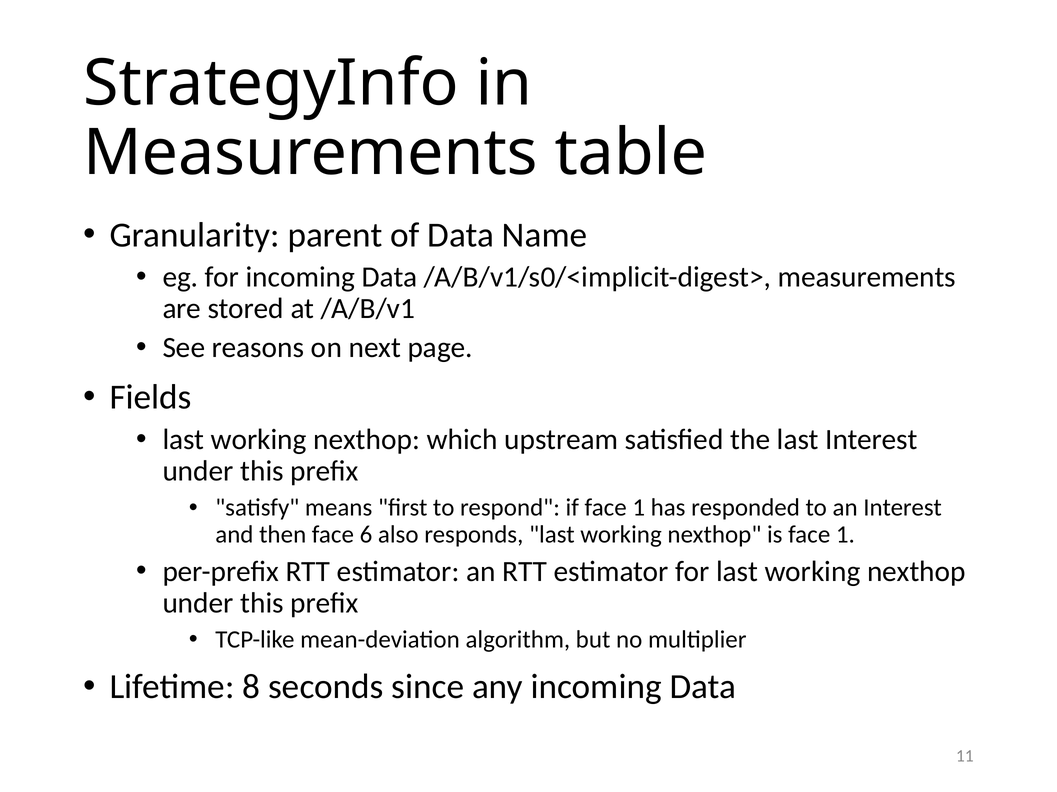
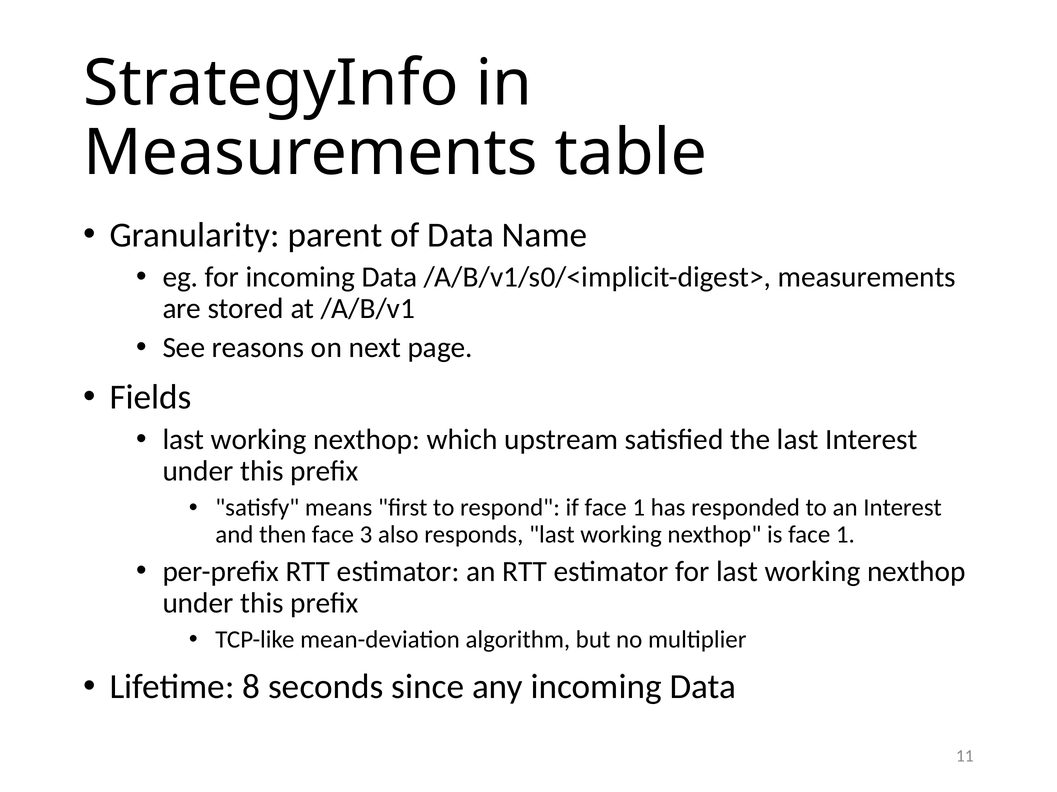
6: 6 -> 3
